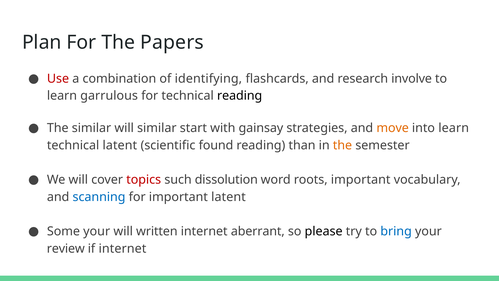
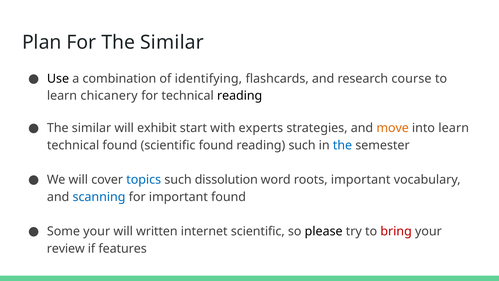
For The Papers: Papers -> Similar
Use colour: red -> black
involve: involve -> course
garrulous: garrulous -> chicanery
will similar: similar -> exhibit
gainsay: gainsay -> experts
technical latent: latent -> found
reading than: than -> such
the at (342, 145) colour: orange -> blue
topics colour: red -> blue
important latent: latent -> found
internet aberrant: aberrant -> scientific
bring colour: blue -> red
if internet: internet -> features
